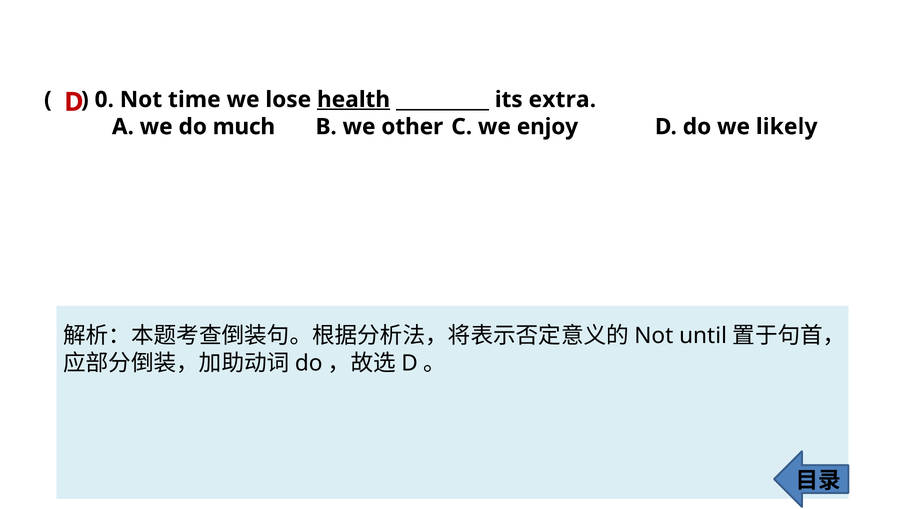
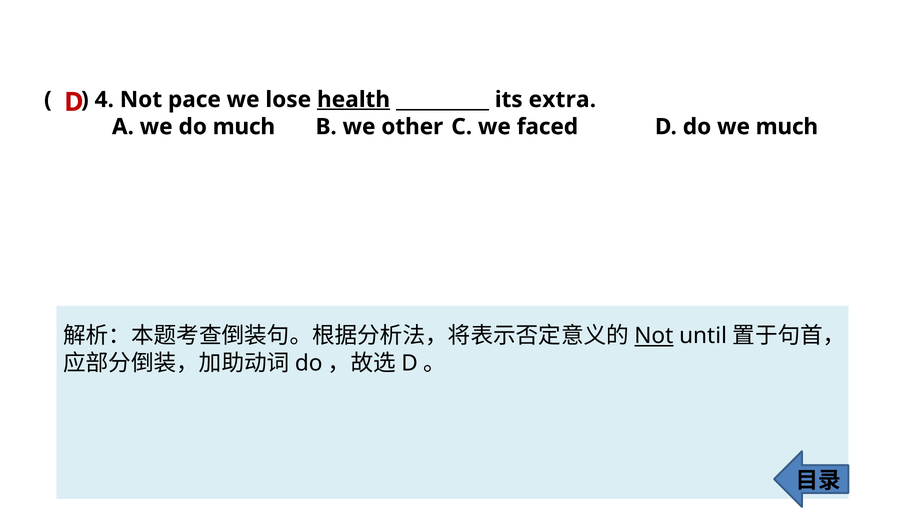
0: 0 -> 4
time: time -> pace
enjoy: enjoy -> faced
we likely: likely -> much
Not at (654, 336) underline: none -> present
